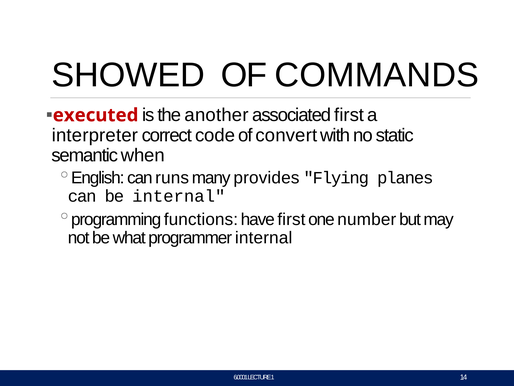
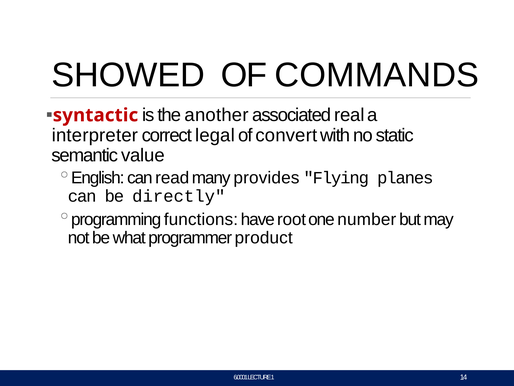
executed: executed -> syntactic
associated first: first -> real
code: code -> legal
when: when -> value
runs: runs -> read
be internal: internal -> directly
have first: first -> root
programmer internal: internal -> product
